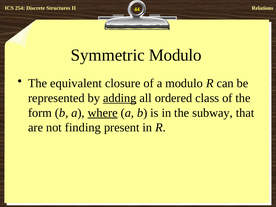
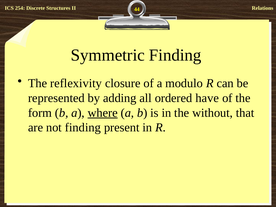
Symmetric Modulo: Modulo -> Finding
equivalent: equivalent -> reflexivity
adding underline: present -> none
class: class -> have
subway: subway -> without
